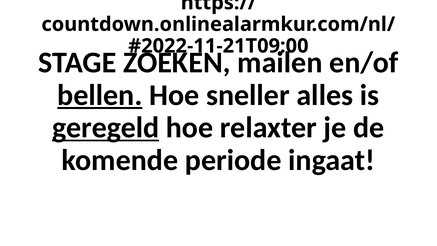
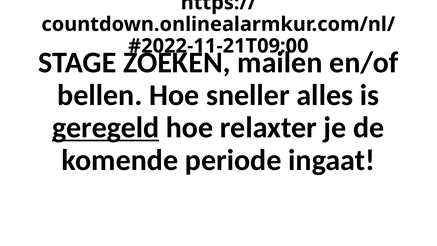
bellen underline: present -> none
